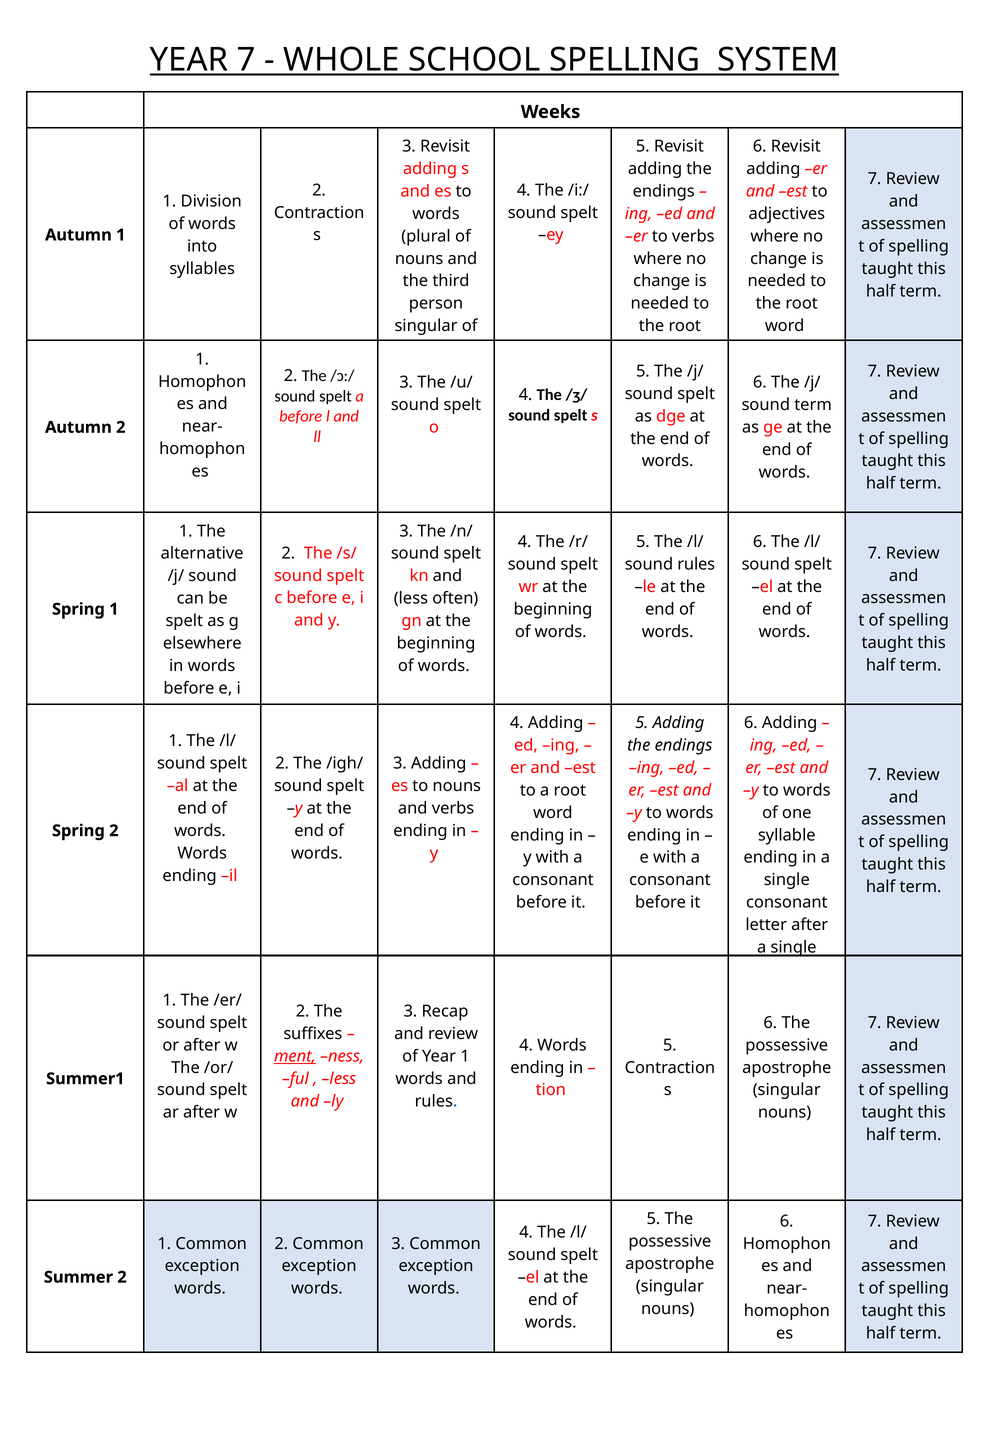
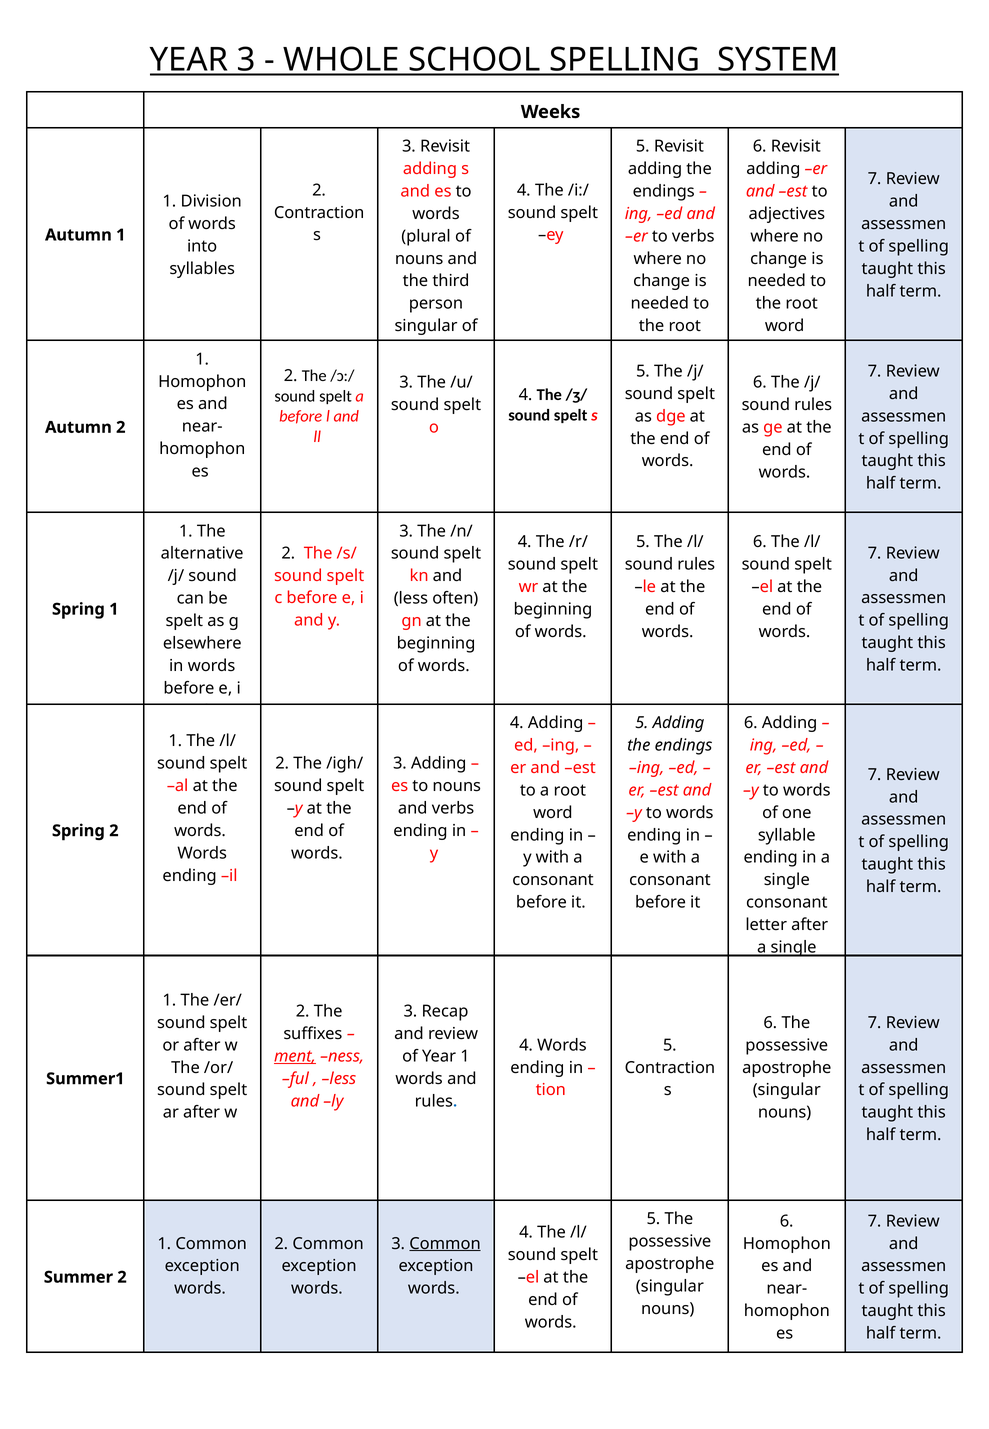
YEAR 7: 7 -> 3
term at (813, 405): term -> rules
Common at (445, 1243) underline: none -> present
